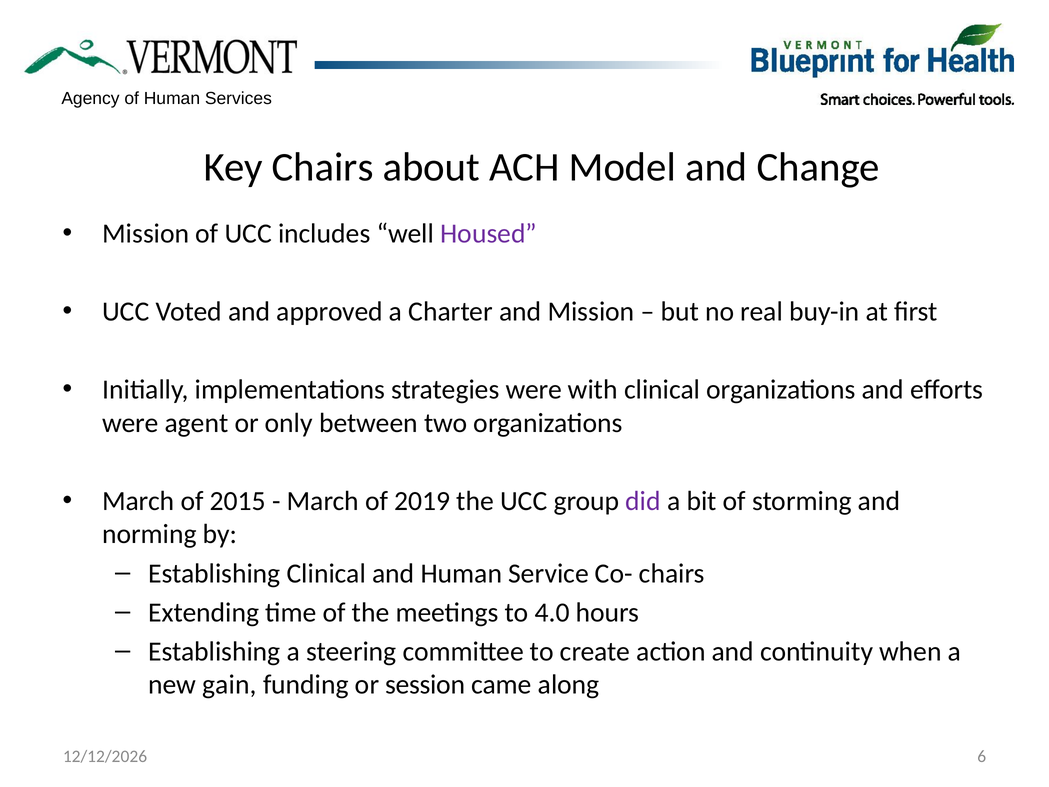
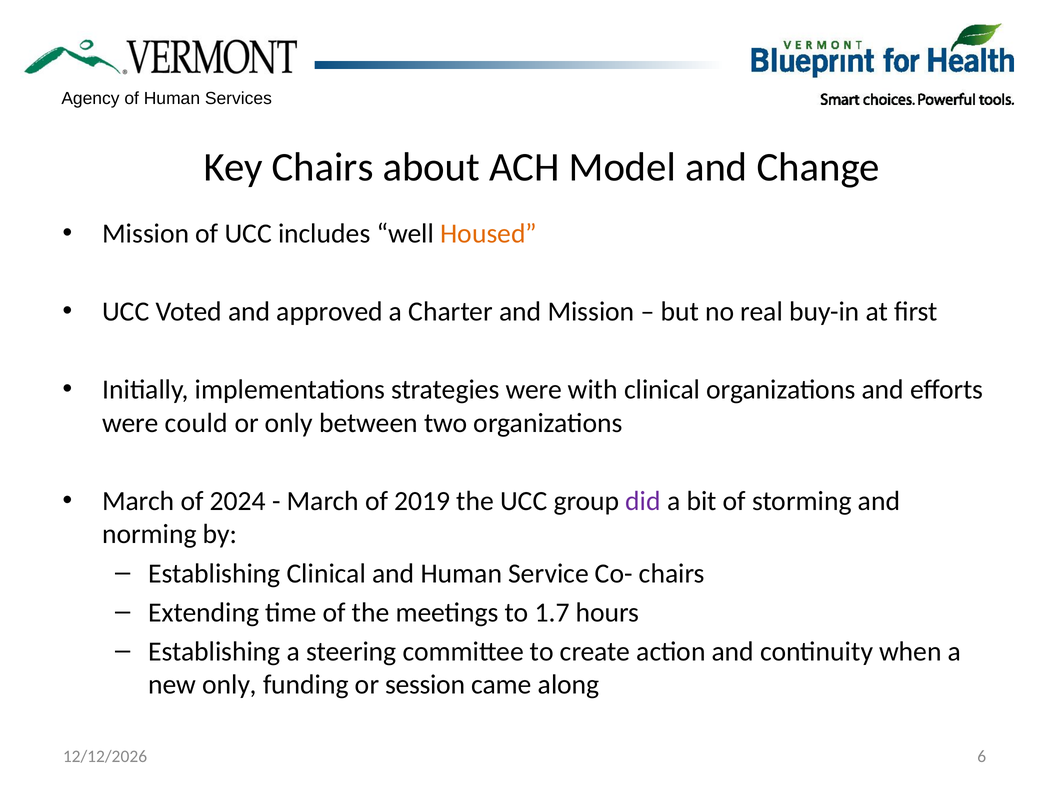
Housed colour: purple -> orange
agent: agent -> could
2015: 2015 -> 2024
4.0: 4.0 -> 1.7
new gain: gain -> only
